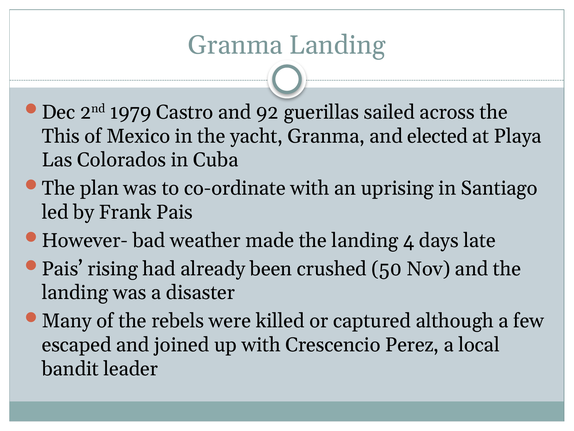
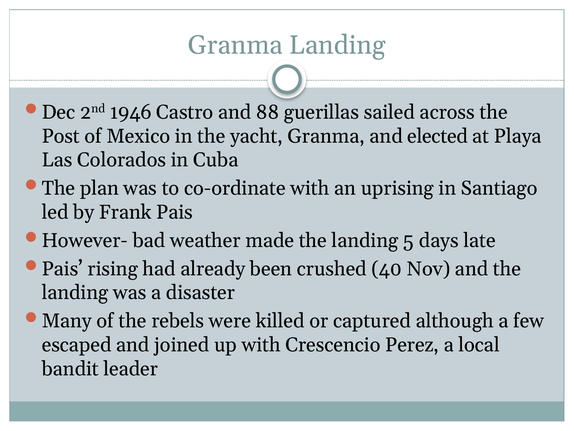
1979: 1979 -> 1946
92: 92 -> 88
This: This -> Post
4: 4 -> 5
50: 50 -> 40
